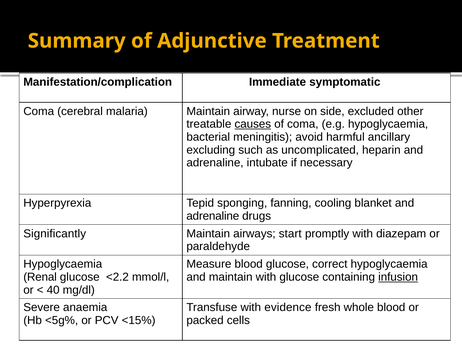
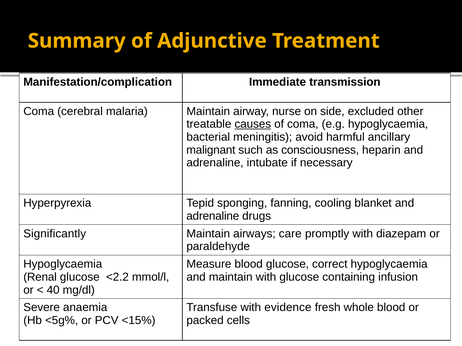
symptomatic: symptomatic -> transmission
excluding: excluding -> malignant
uncomplicated: uncomplicated -> consciousness
start: start -> care
infusion underline: present -> none
